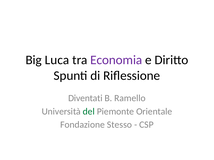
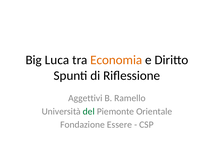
Economia colour: purple -> orange
Diventati: Diventati -> Aggettivi
Stesso: Stesso -> Essere
